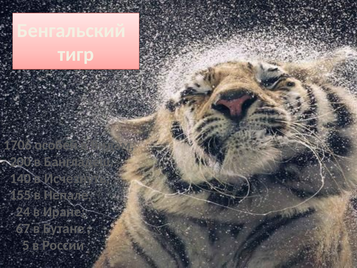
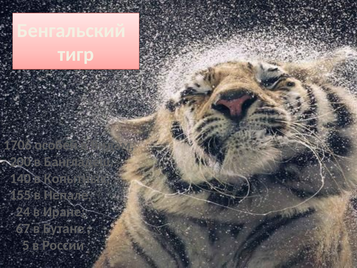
Исчезнуть: Исчезнуть -> Копытных
